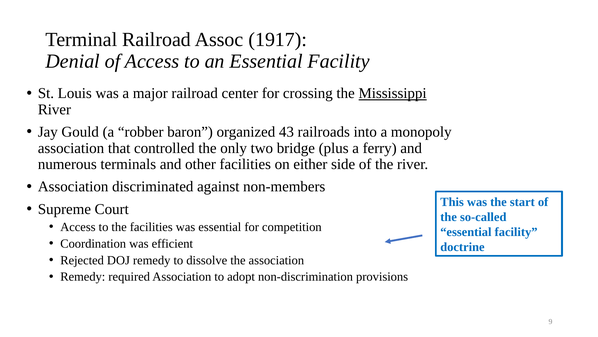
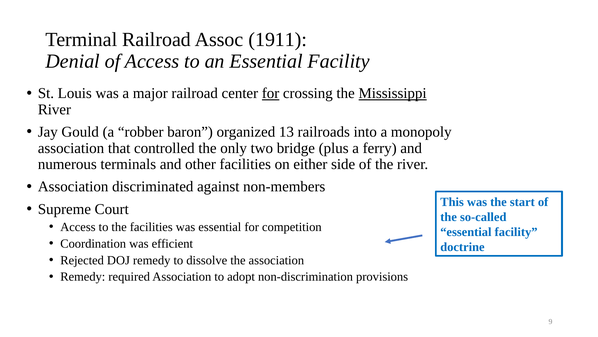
1917: 1917 -> 1911
for at (271, 93) underline: none -> present
43: 43 -> 13
